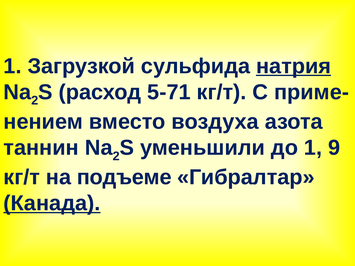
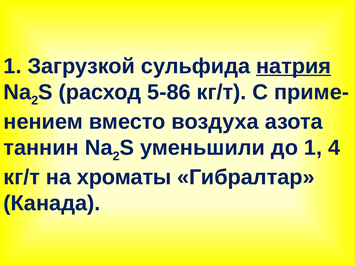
5-71: 5-71 -> 5-86
9: 9 -> 4
подъеме: подъеме -> хроматы
Канада underline: present -> none
